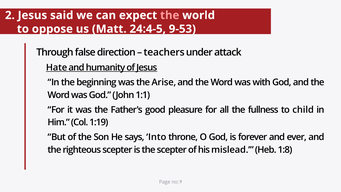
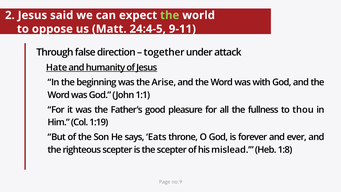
the at (170, 15) colour: pink -> light green
9-53: 9-53 -> 9-11
teachers: teachers -> together
child: child -> thou
Into: Into -> Eats
